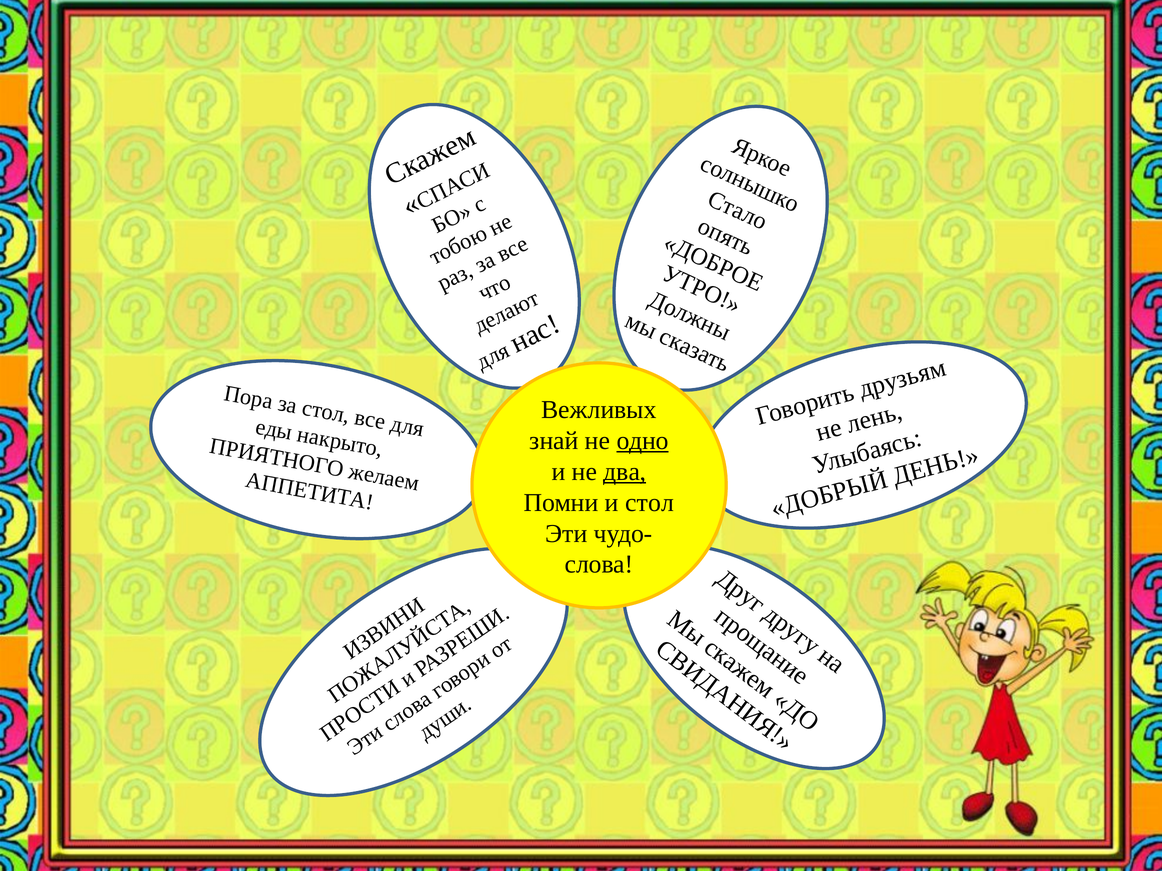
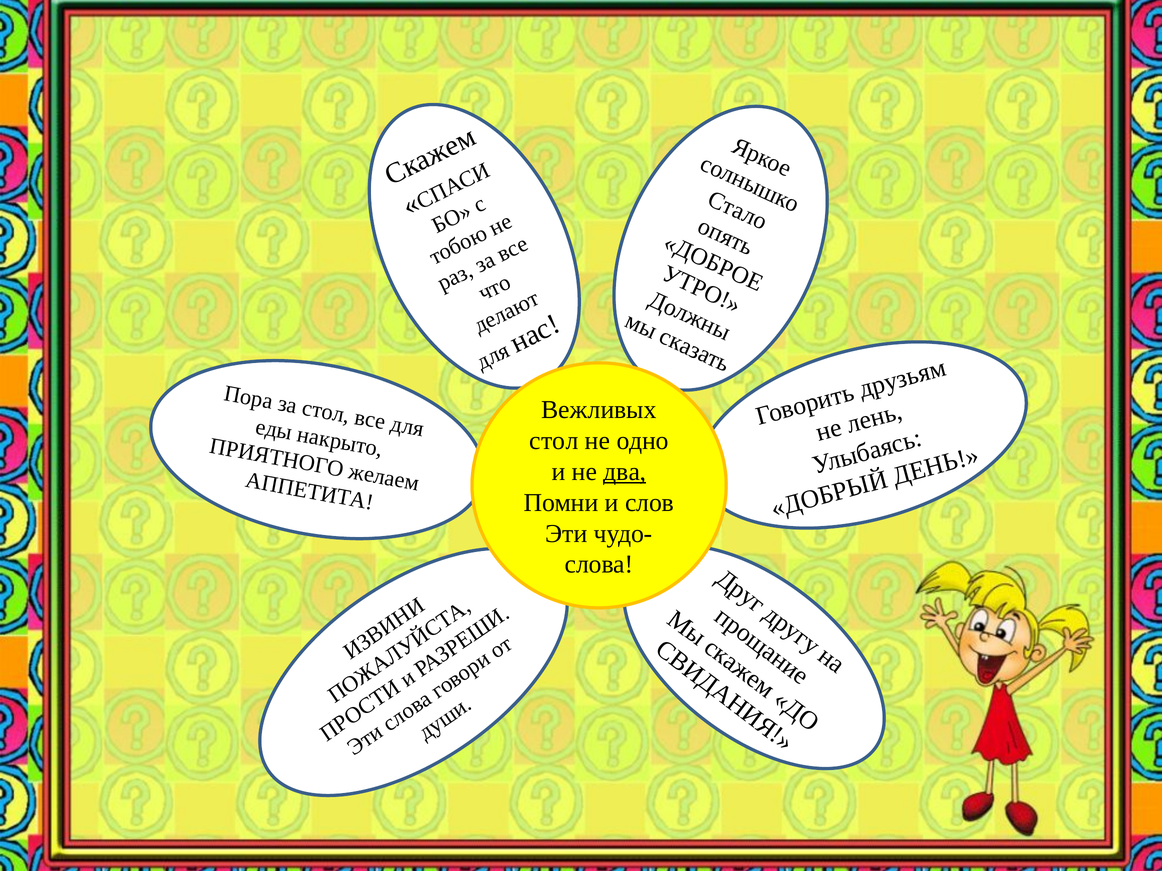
знай at (554, 441): знай -> стол
одно underline: present -> none
и стол: стол -> слов
